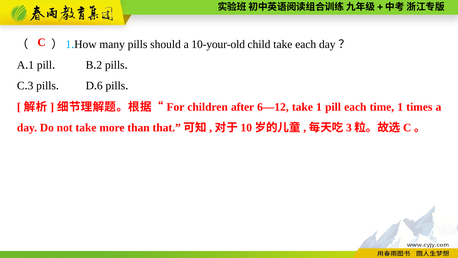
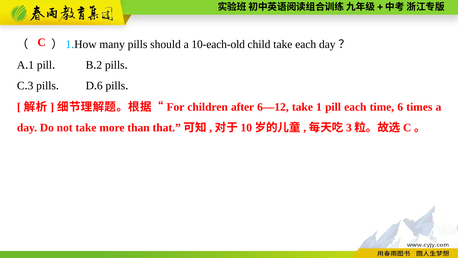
10-your-old: 10-your-old -> 10-each-old
time 1: 1 -> 6
